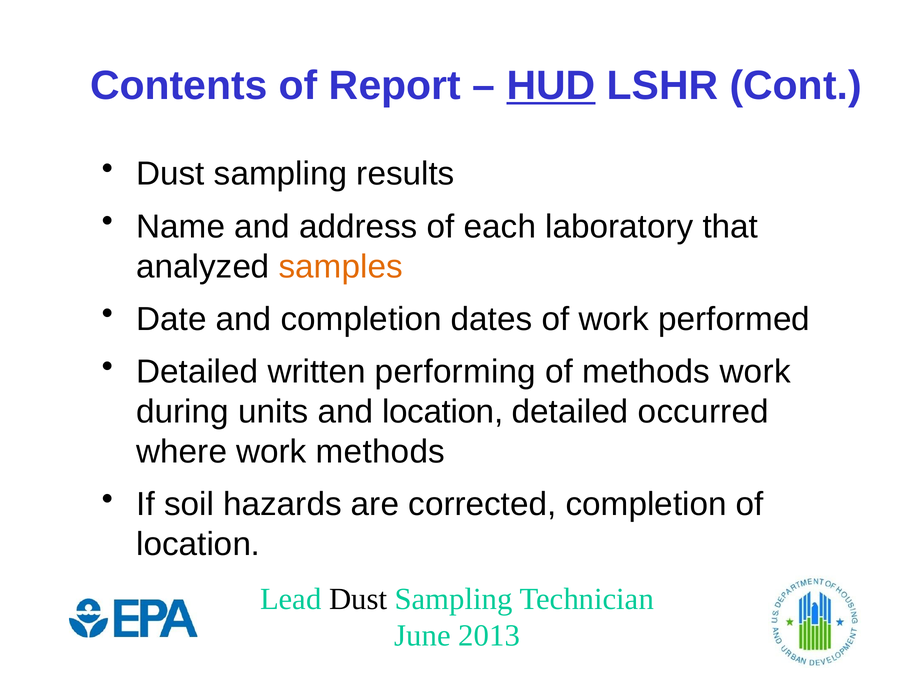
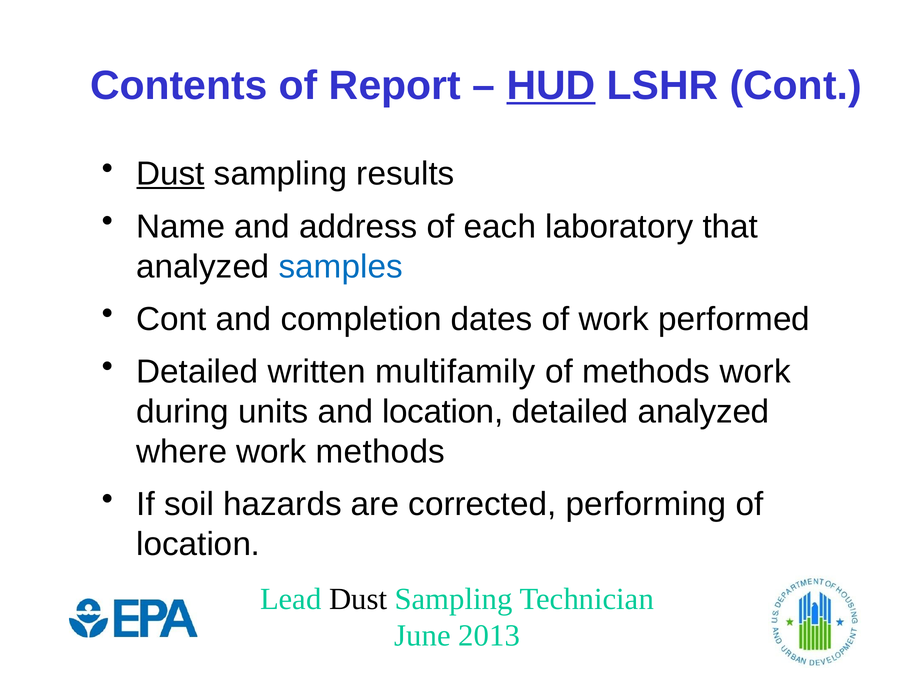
Dust at (171, 174) underline: none -> present
samples colour: orange -> blue
Date at (171, 319): Date -> Cont
performing: performing -> multifamily
detailed occurred: occurred -> analyzed
corrected completion: completion -> performing
